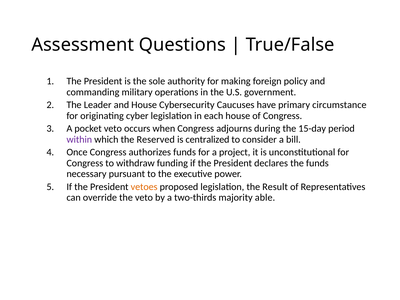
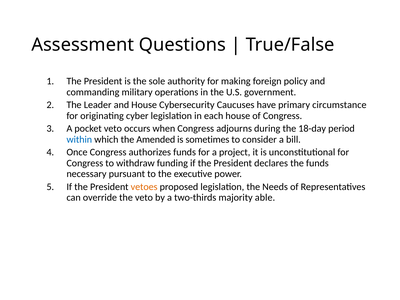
15-day: 15-day -> 18-day
within colour: purple -> blue
Reserved: Reserved -> Amended
centralized: centralized -> sometimes
Result: Result -> Needs
